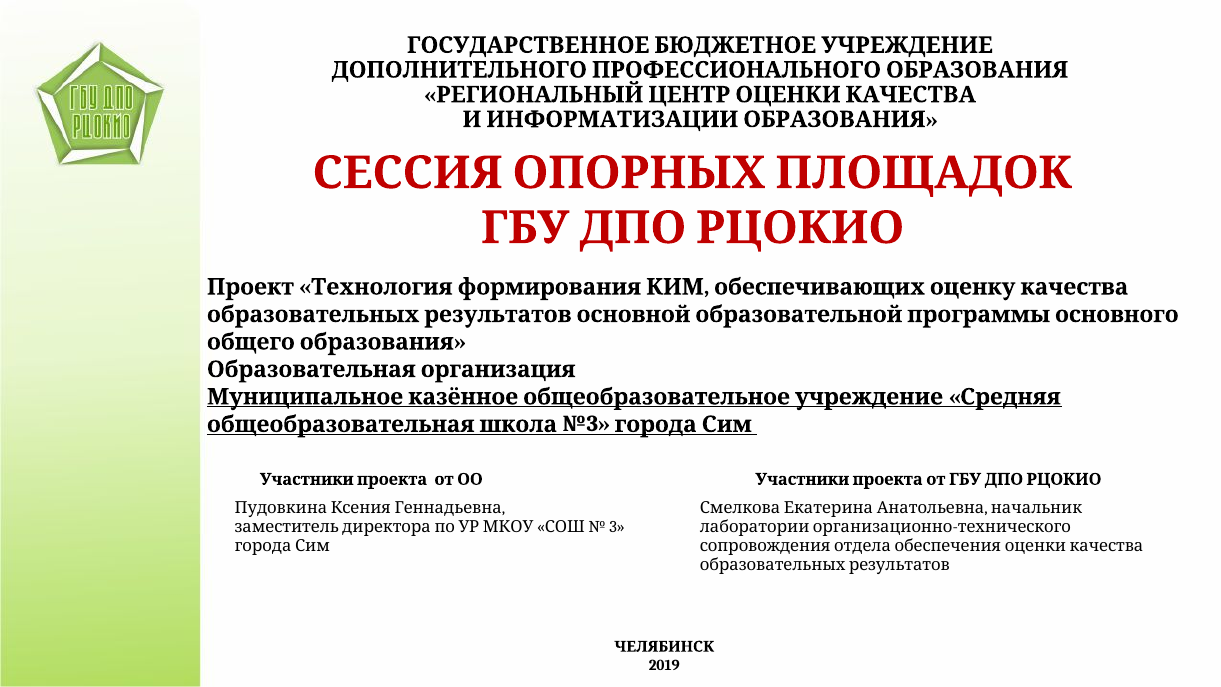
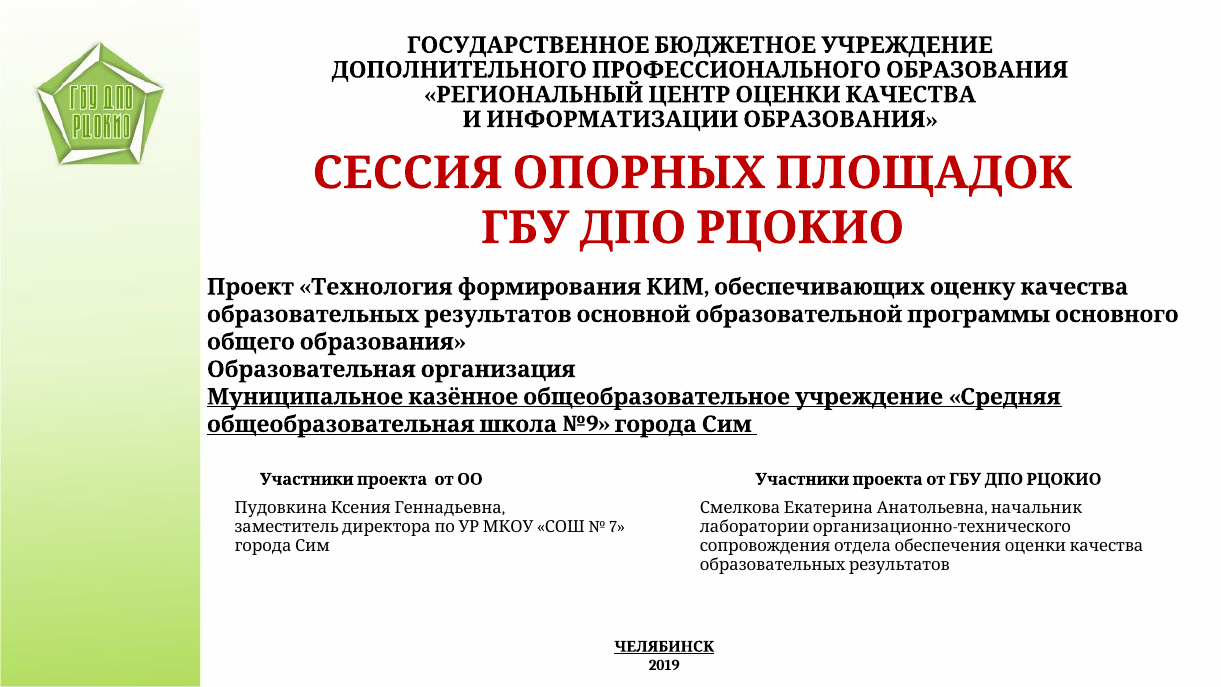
№3: №3 -> №9
3: 3 -> 7
ЧЕЛЯБИНСК underline: none -> present
